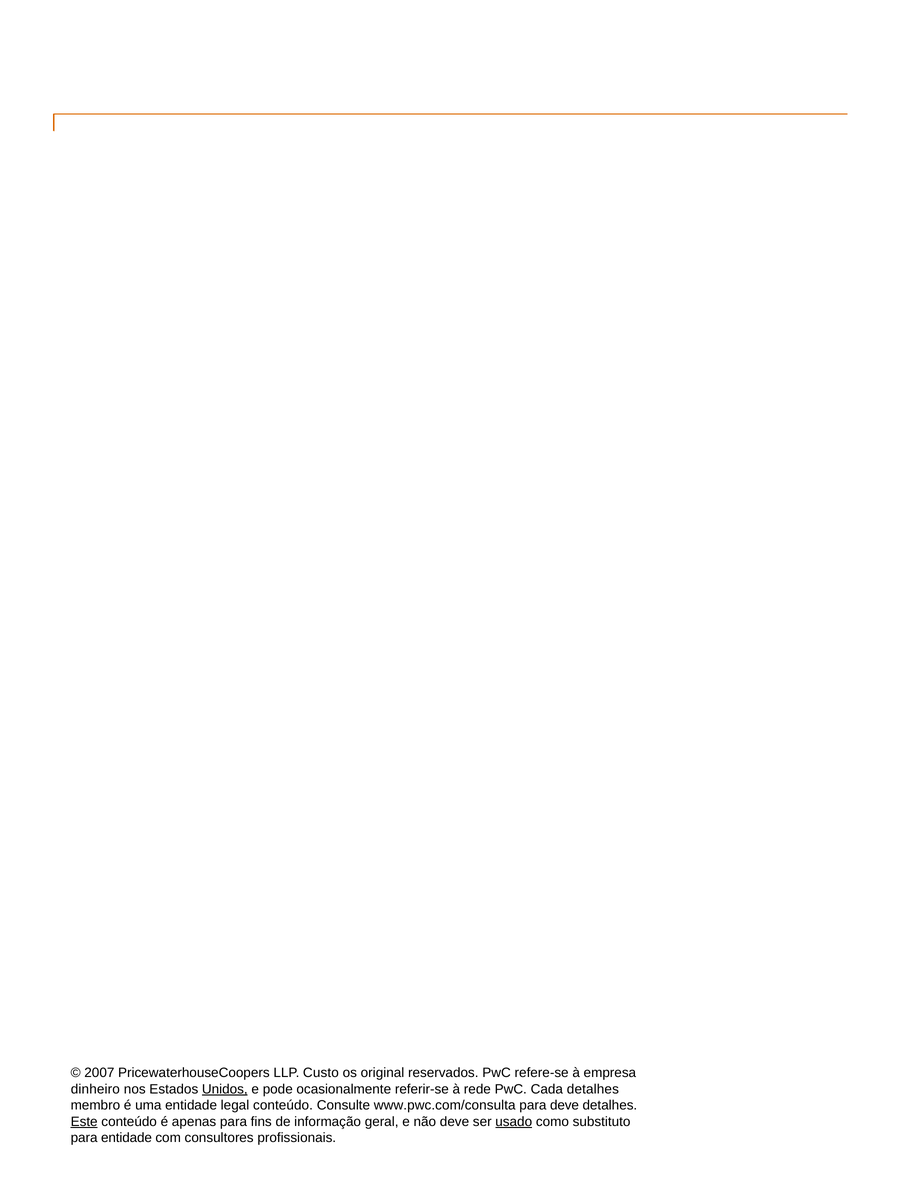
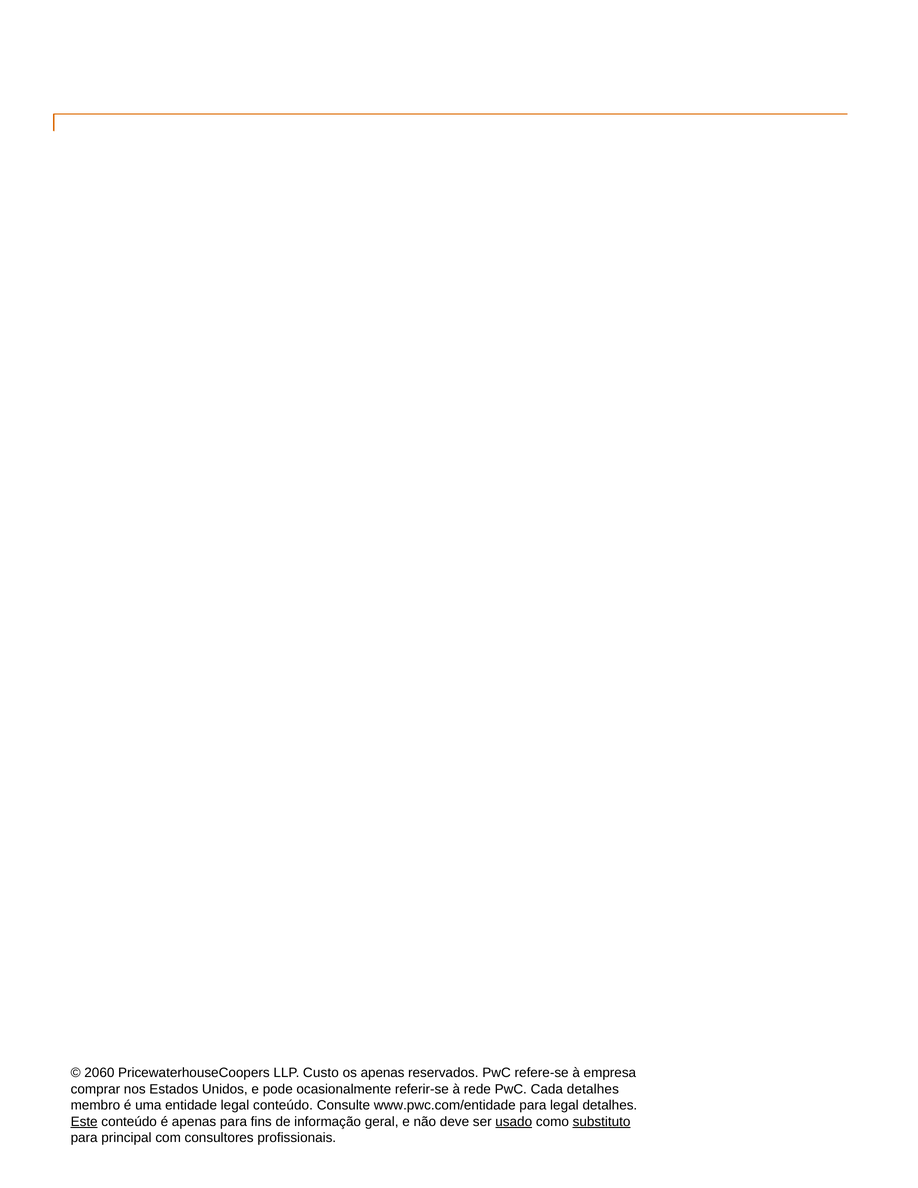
2007: 2007 -> 2060
os original: original -> apenas
dinheiro: dinheiro -> comprar
Unidos underline: present -> none
www.pwc.com/consulta: www.pwc.com/consulta -> www.pwc.com/entidade
para deve: deve -> legal
substituto underline: none -> present
para entidade: entidade -> principal
